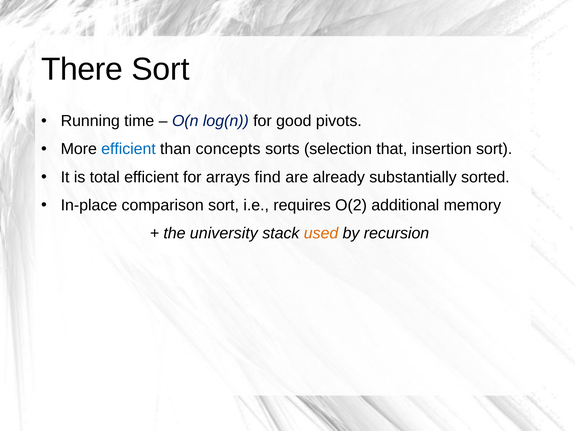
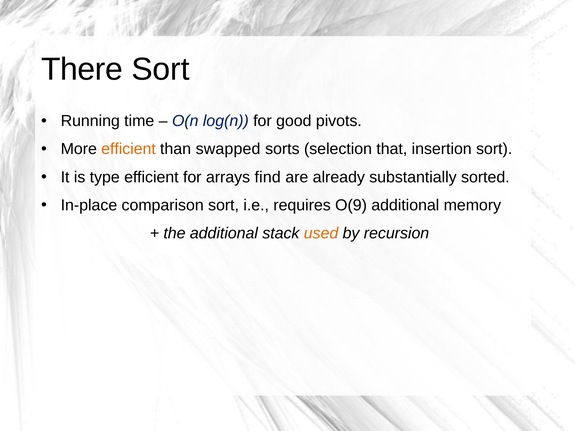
efficient at (128, 149) colour: blue -> orange
concepts: concepts -> swapped
total: total -> type
O(2: O(2 -> O(9
the university: university -> additional
